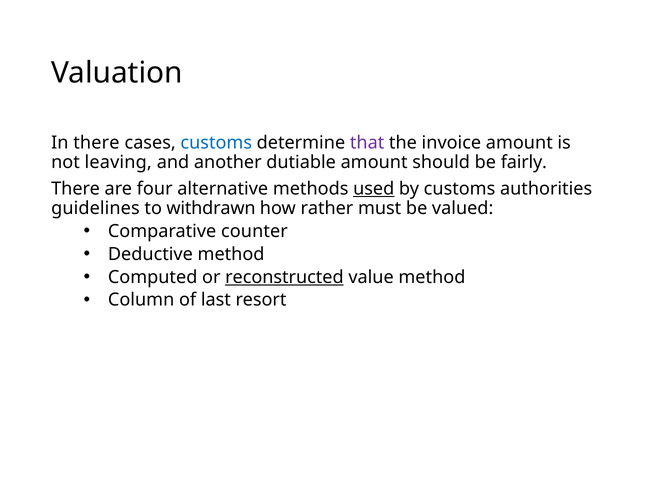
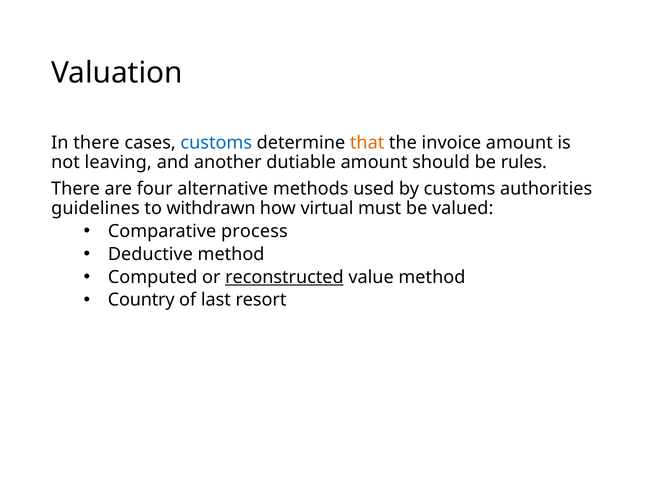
that colour: purple -> orange
fairly: fairly -> rules
used underline: present -> none
rather: rather -> virtual
counter: counter -> process
Column: Column -> Country
